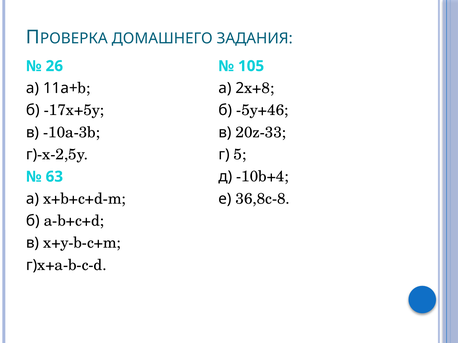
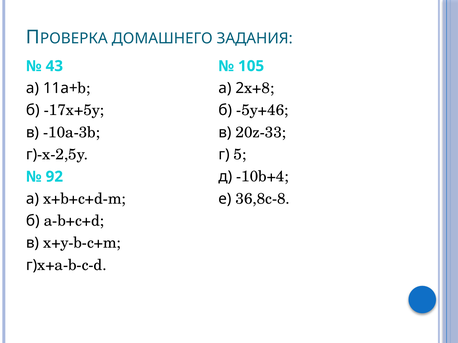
26: 26 -> 43
63: 63 -> 92
